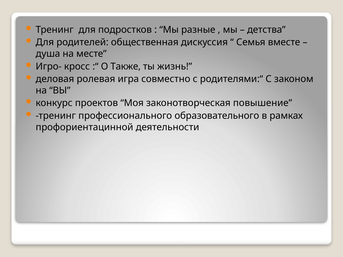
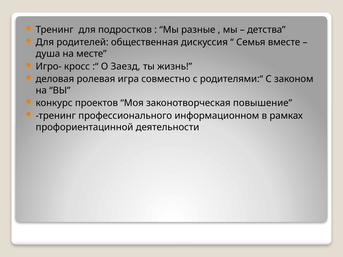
Также: Также -> Заезд
образовательного: образовательного -> информационном
